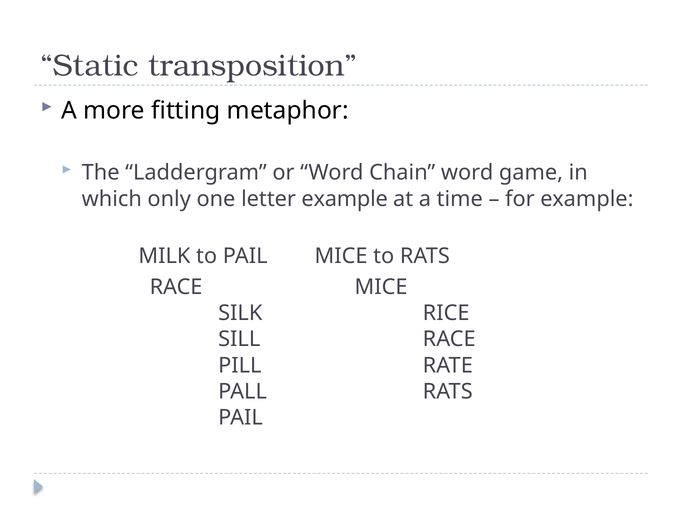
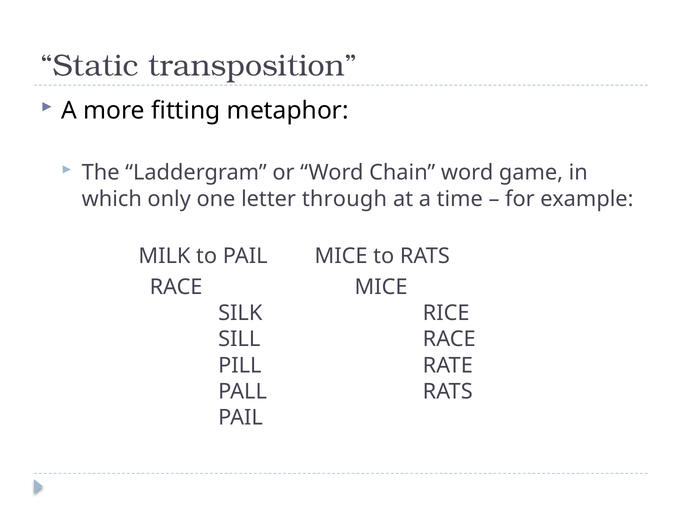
letter example: example -> through
